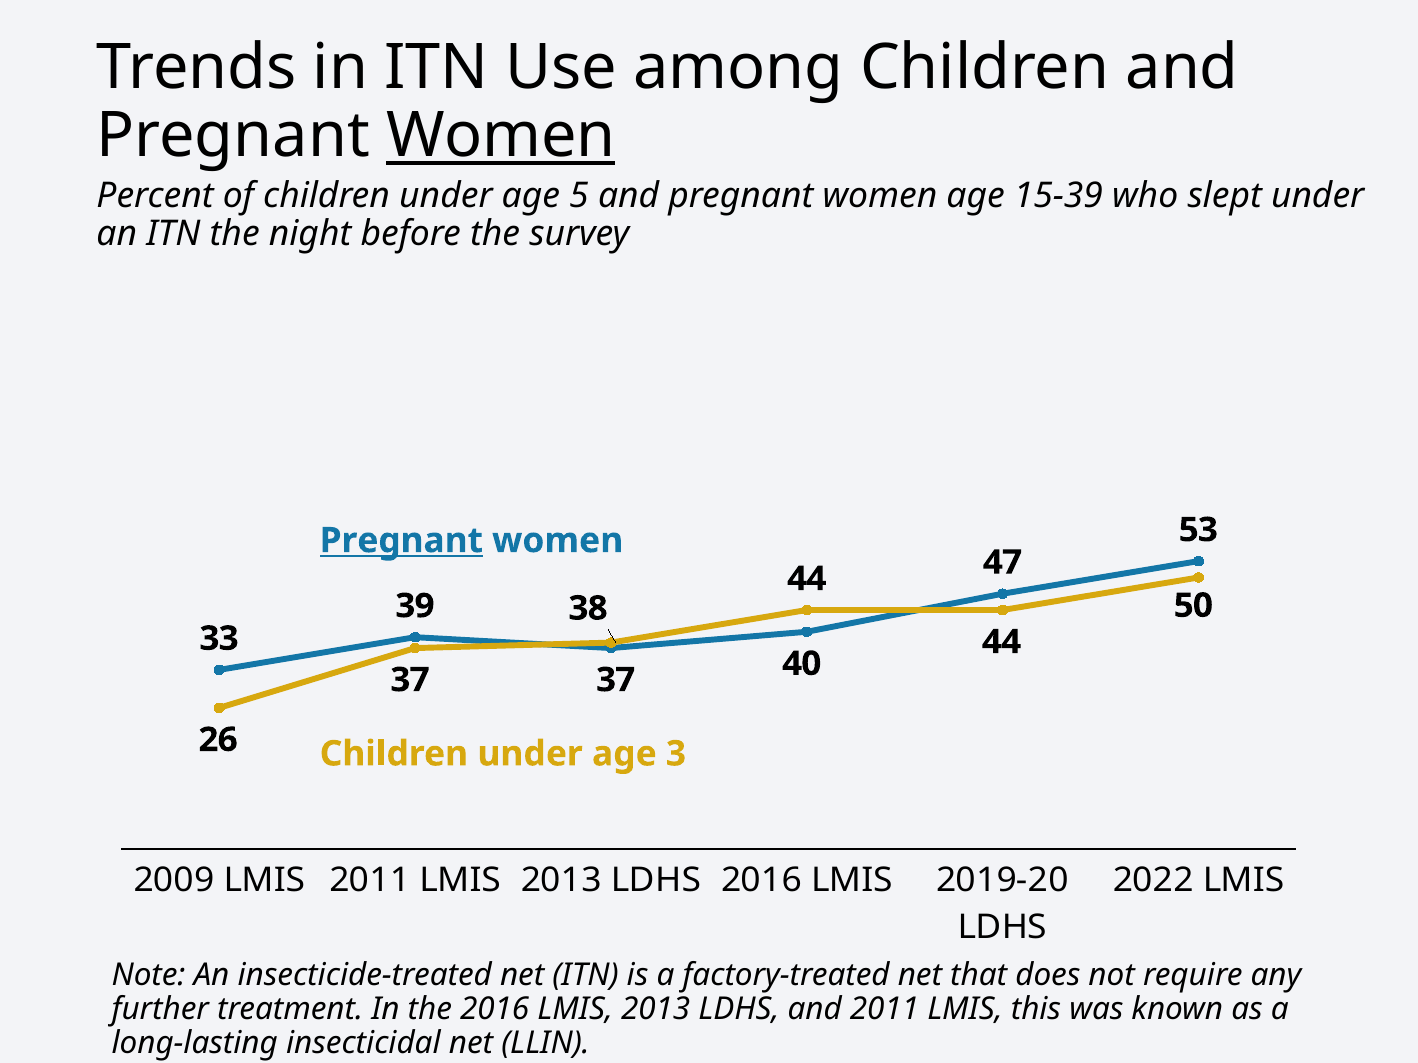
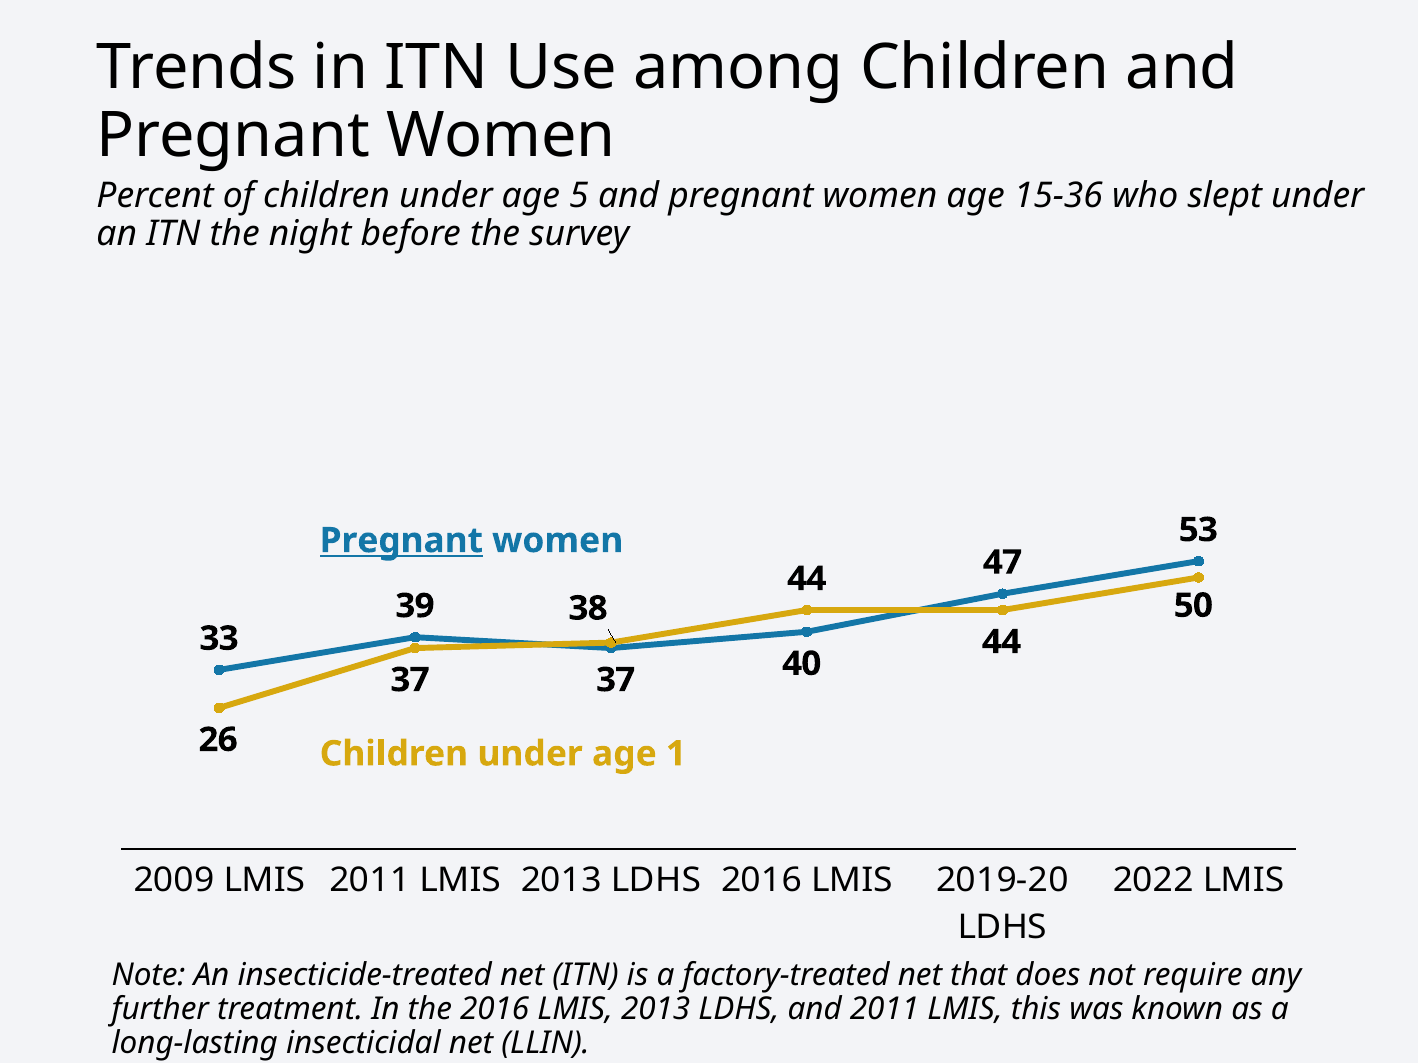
Women at (501, 136) underline: present -> none
15-39: 15-39 -> 15-36
3: 3 -> 1
